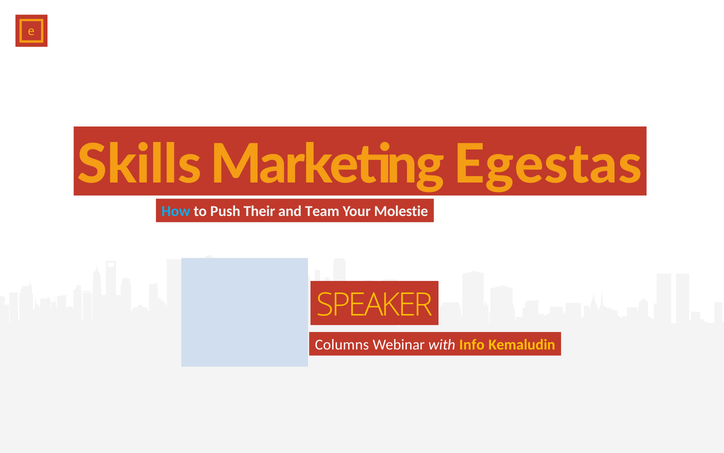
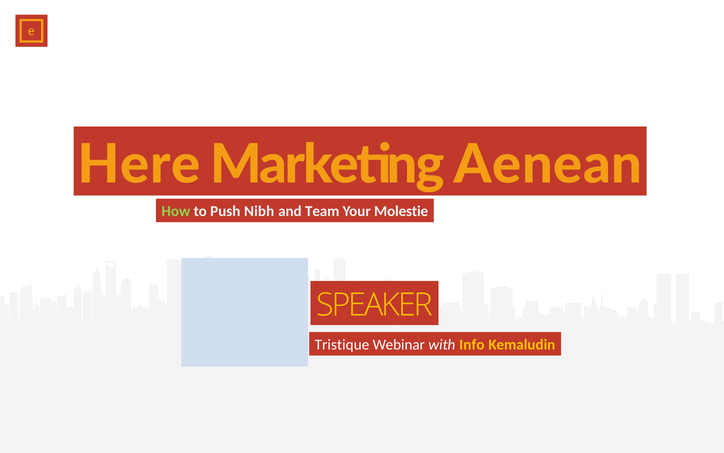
Skills: Skills -> Here
Egestas: Egestas -> Aenean
How colour: light blue -> light green
Their: Their -> Nibh
Columns: Columns -> Tristique
